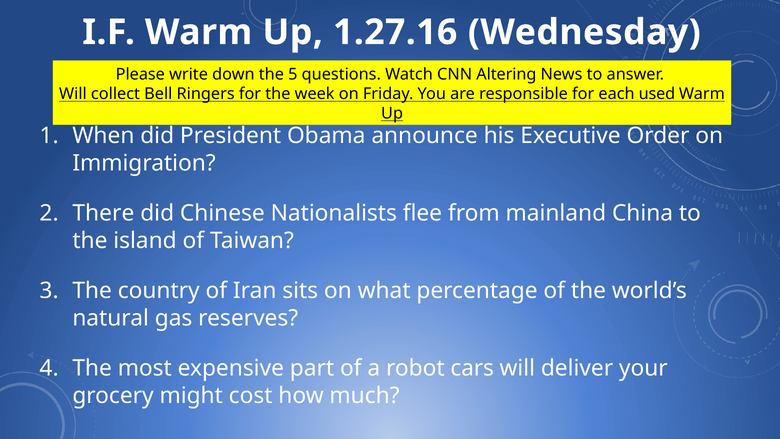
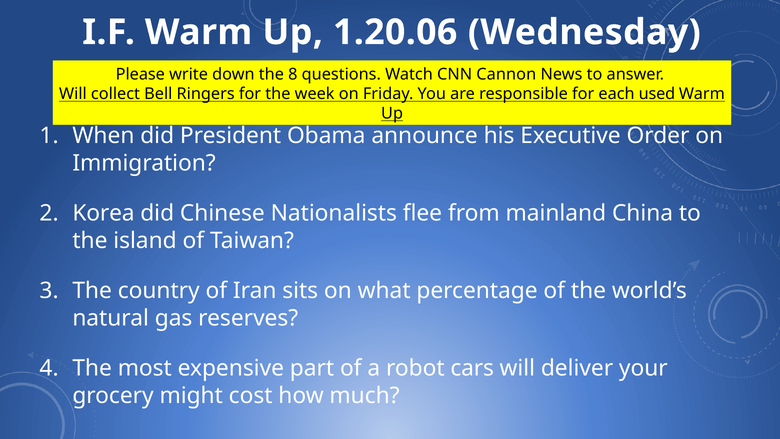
1.27.16: 1.27.16 -> 1.20.06
5: 5 -> 8
Altering: Altering -> Cannon
There: There -> Korea
